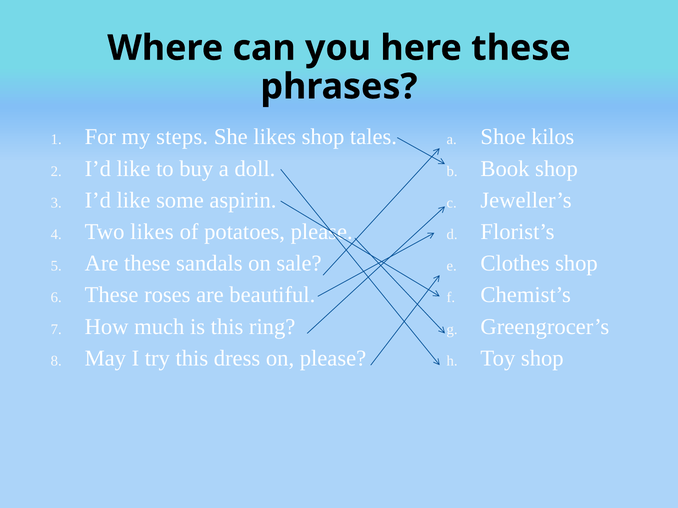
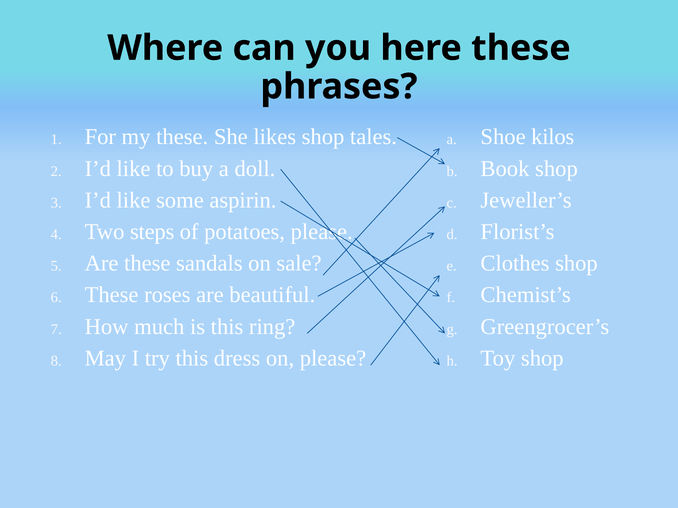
my steps: steps -> these
Two likes: likes -> steps
